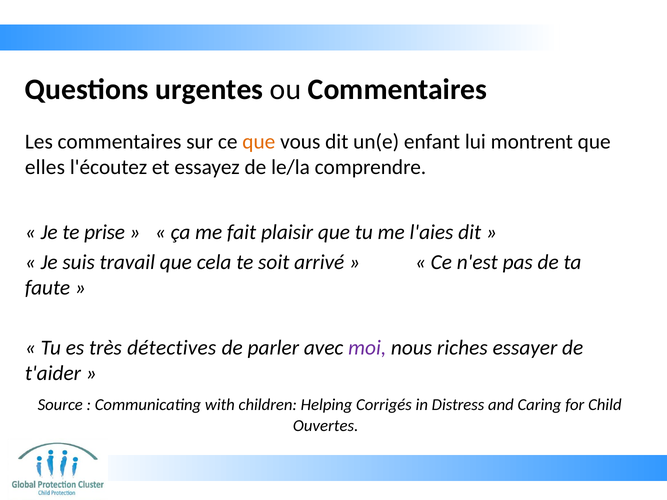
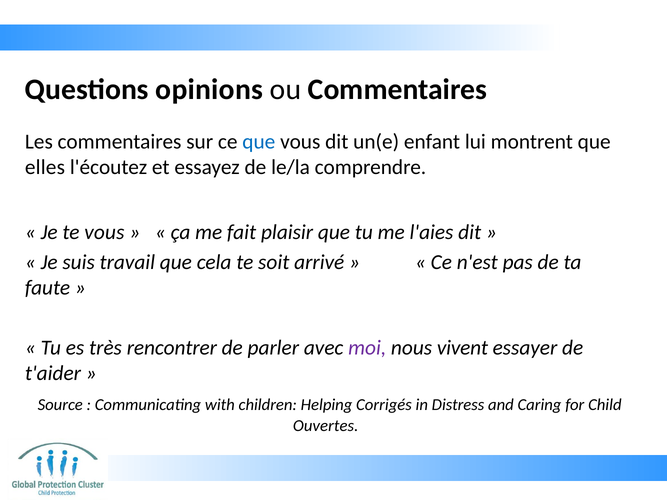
urgentes: urgentes -> opinions
que at (259, 142) colour: orange -> blue
te prise: prise -> vous
détectives: détectives -> rencontrer
riches: riches -> vivent
